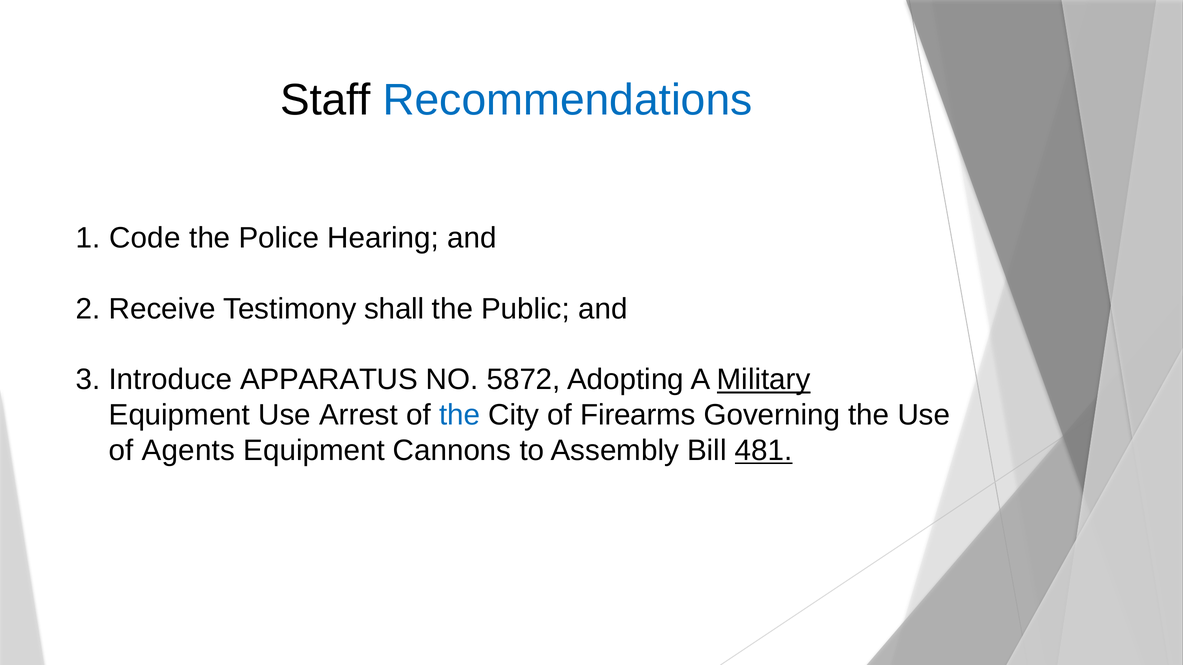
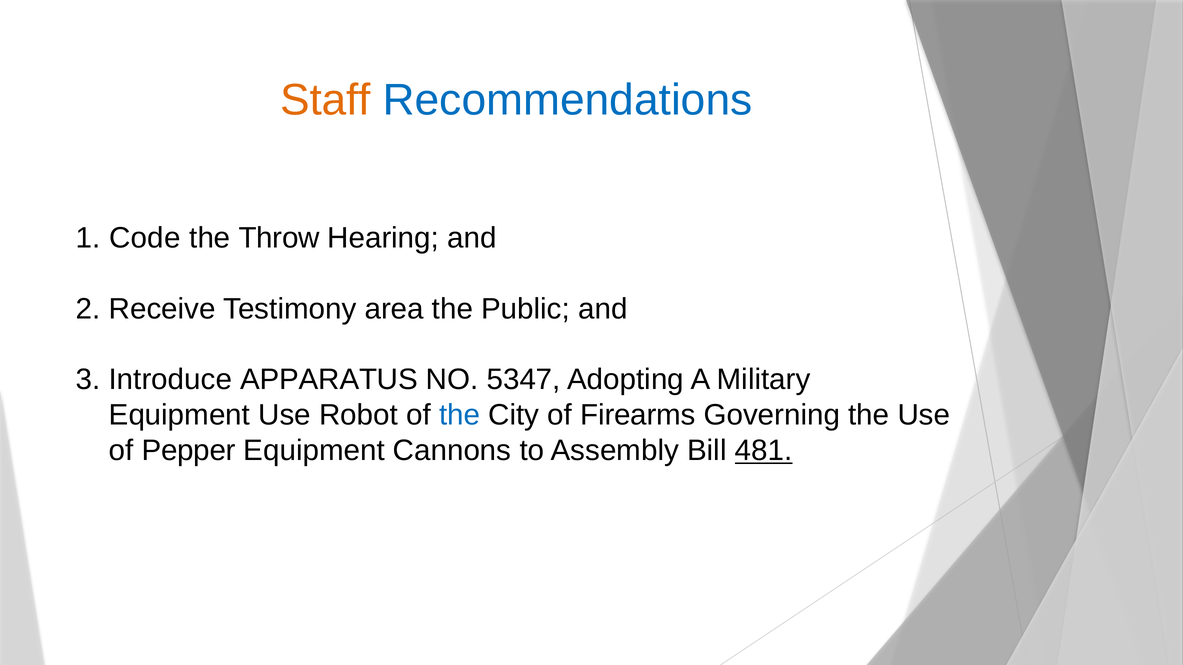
Staff colour: black -> orange
Police: Police -> Throw
shall: shall -> area
5872: 5872 -> 5347
Military underline: present -> none
Arrest: Arrest -> Robot
Agents: Agents -> Pepper
